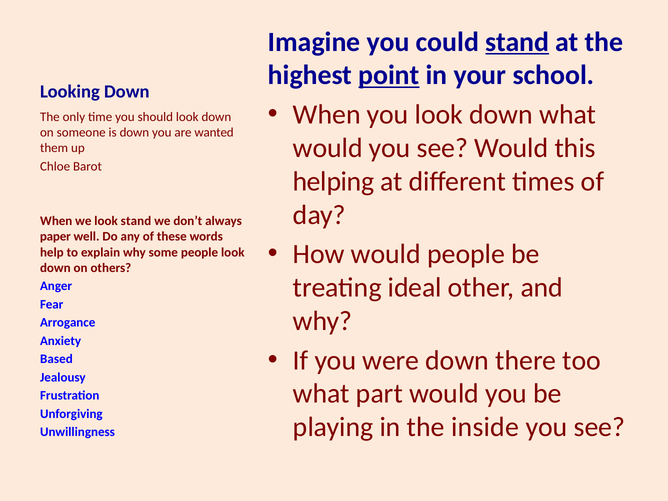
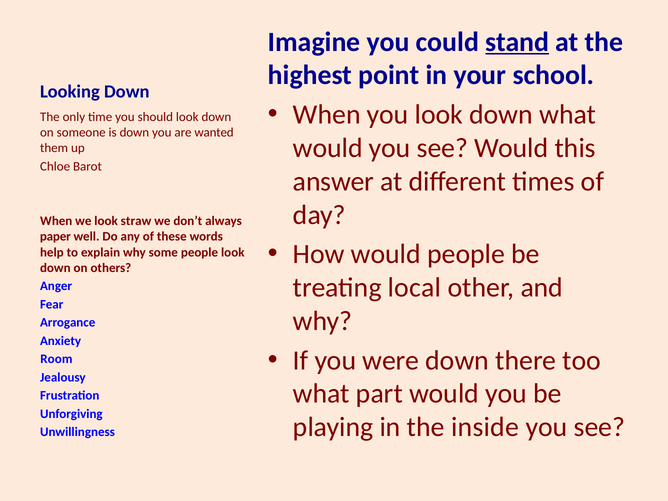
point underline: present -> none
helping: helping -> answer
look stand: stand -> straw
ideal: ideal -> local
Based: Based -> Room
